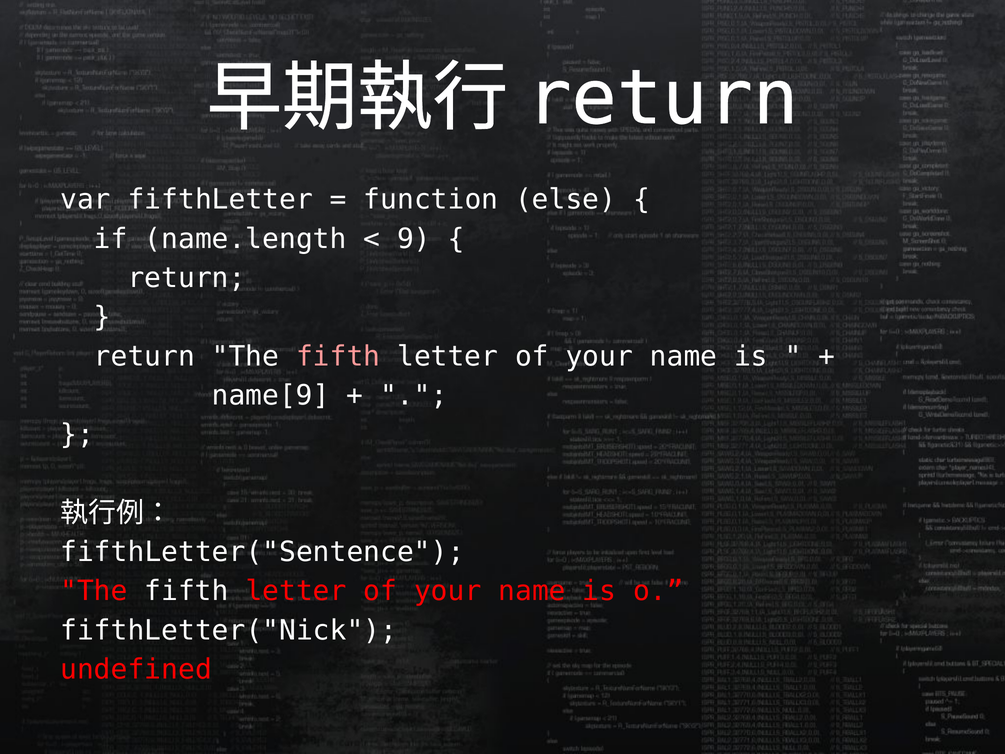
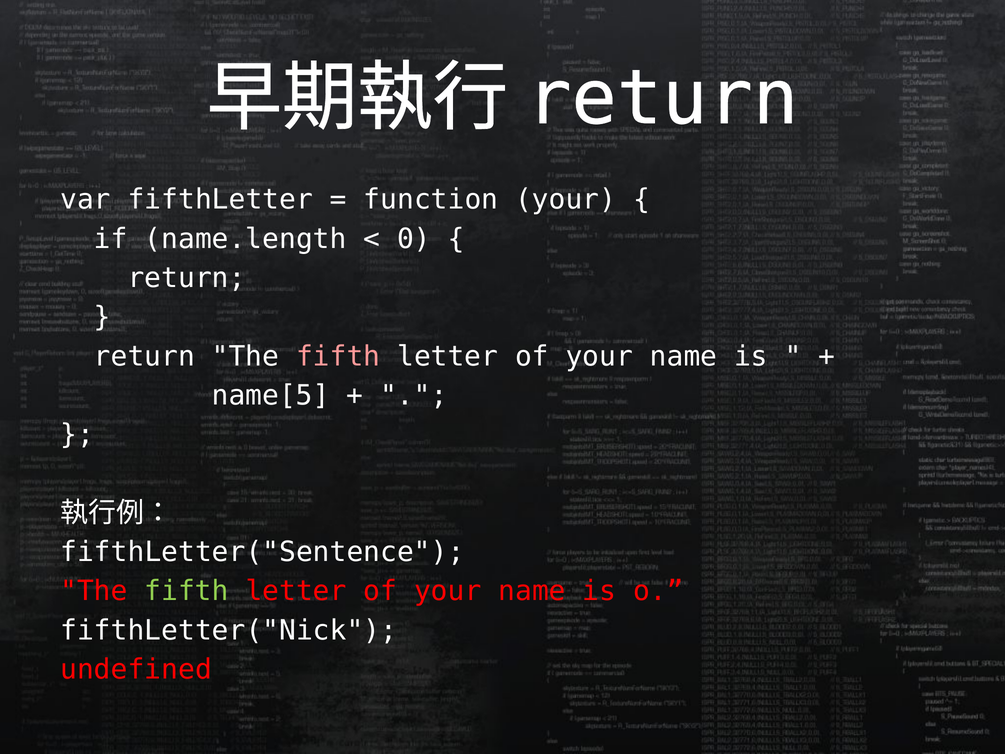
function else: else -> your
9: 9 -> 0
name[9: name[9 -> name[5
fifth at (187, 591) colour: white -> light green
